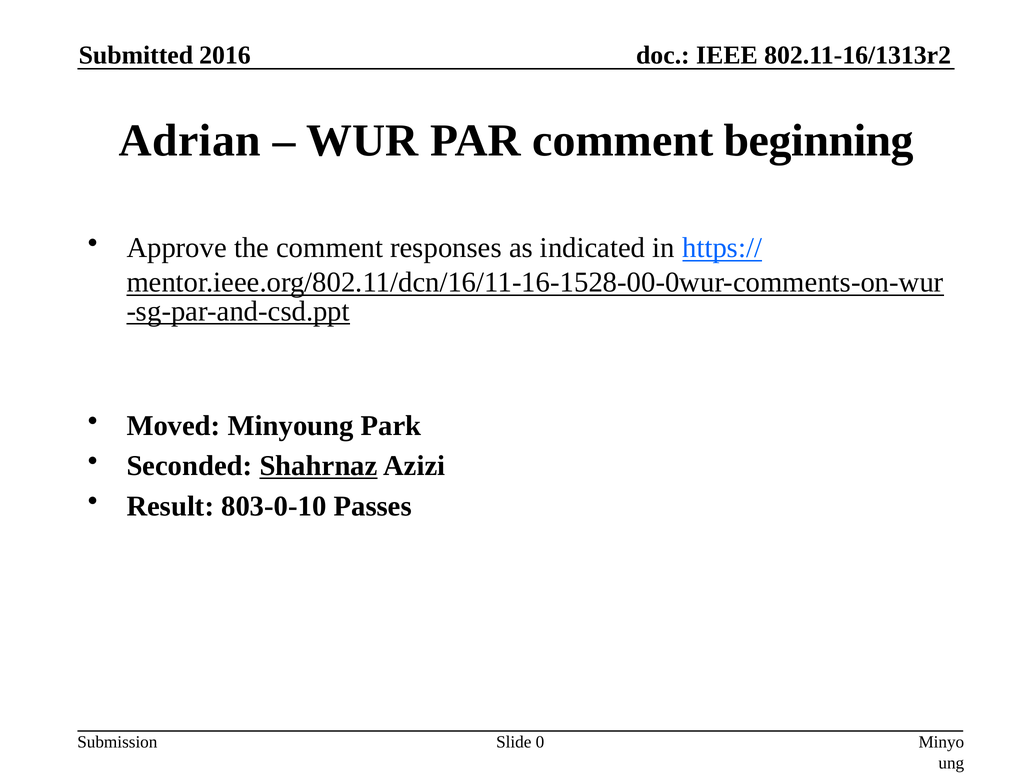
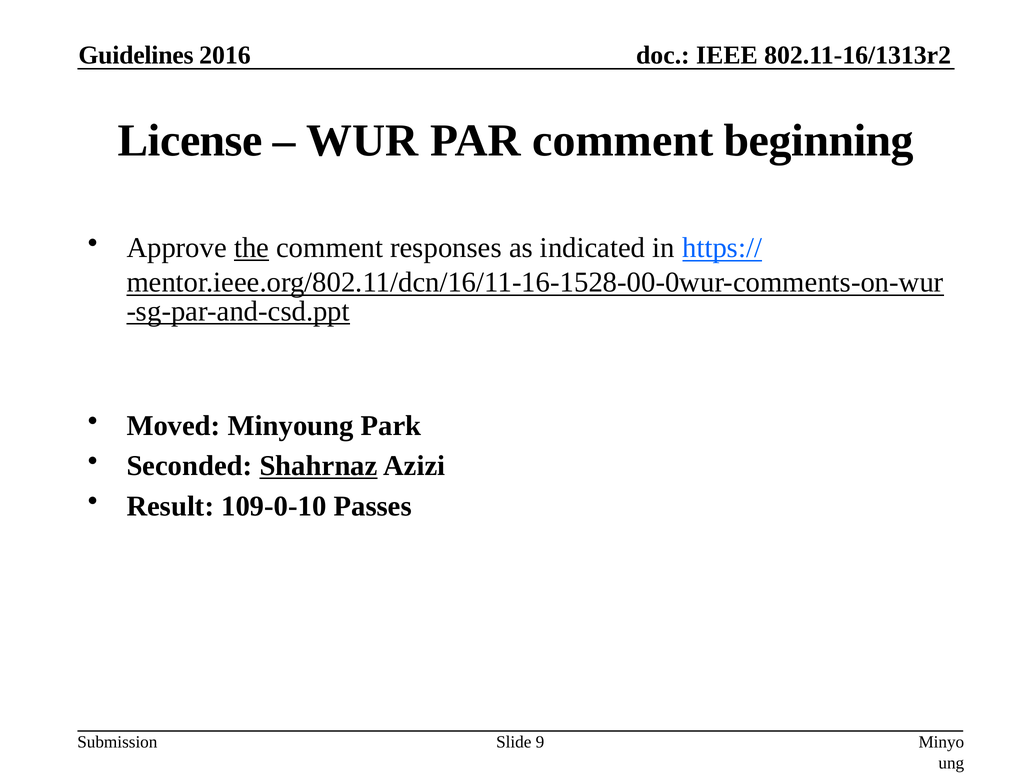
Submitted: Submitted -> Guidelines
Adrian: Adrian -> License
the underline: none -> present
803-0-10: 803-0-10 -> 109-0-10
0: 0 -> 9
